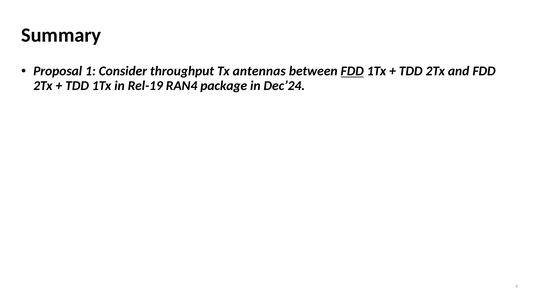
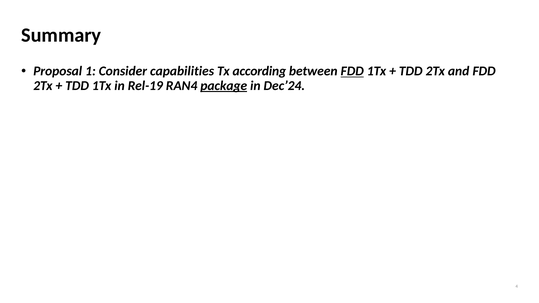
throughput: throughput -> capabilities
antennas: antennas -> according
package underline: none -> present
